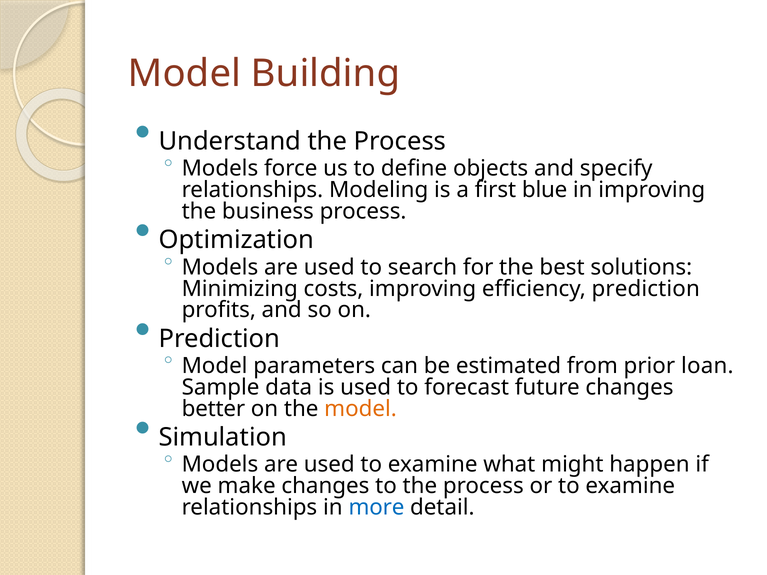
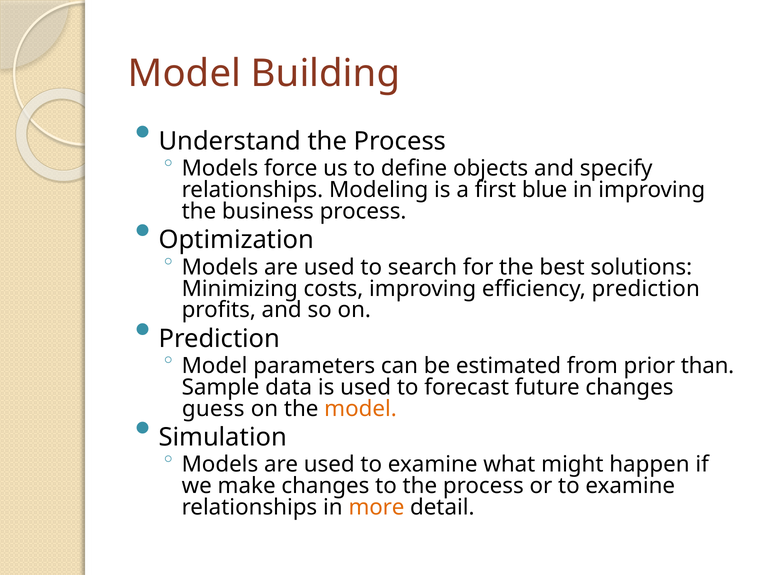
loan: loan -> than
better: better -> guess
more colour: blue -> orange
